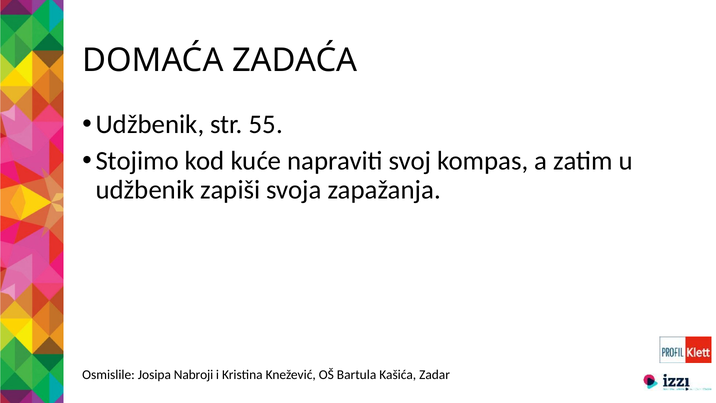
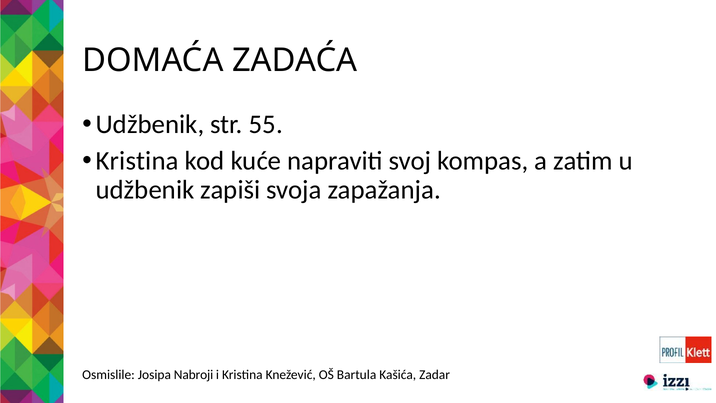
Stojimo at (137, 161): Stojimo -> Kristina
